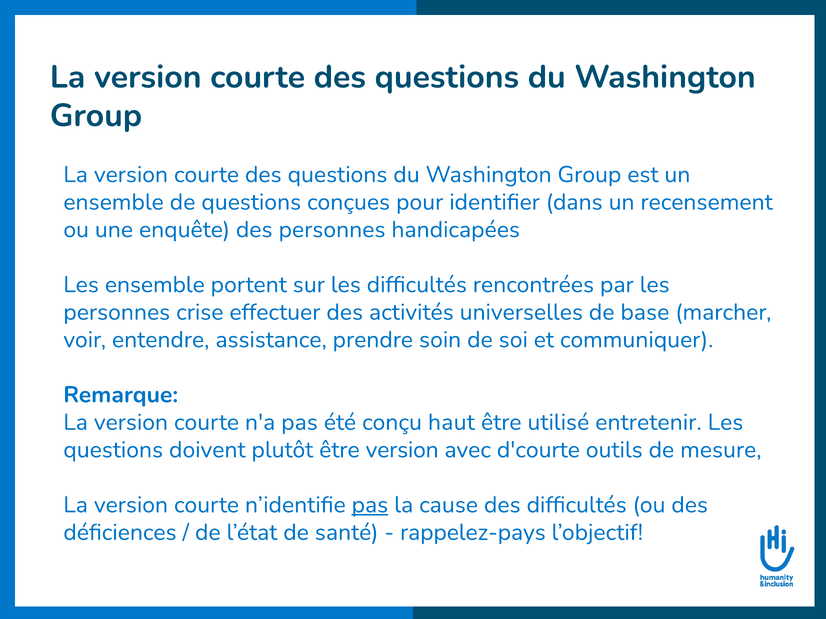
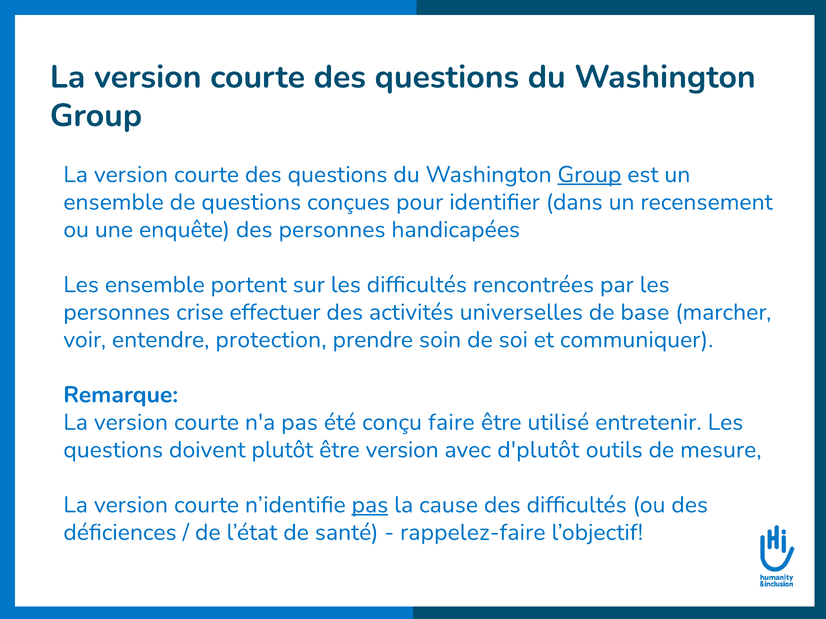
Group at (589, 175) underline: none -> present
assistance: assistance -> protection
haut: haut -> faire
d'courte: d'courte -> d'plutôt
rappelez-pays: rappelez-pays -> rappelez-faire
